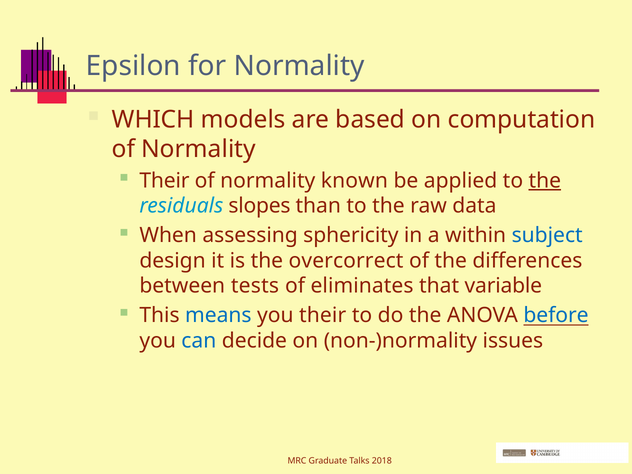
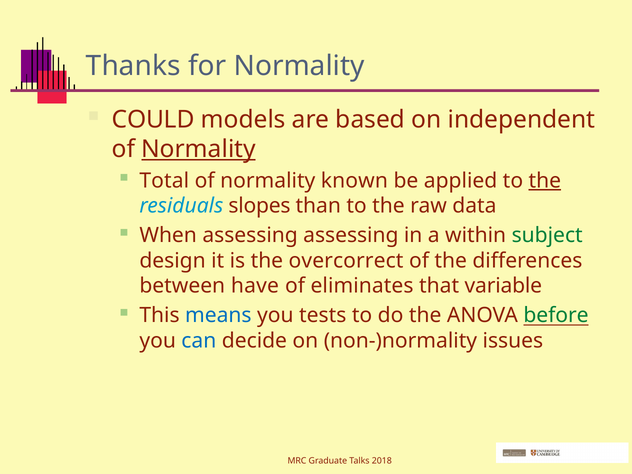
Epsilon: Epsilon -> Thanks
WHICH: WHICH -> COULD
computation: computation -> independent
Normality at (199, 149) underline: none -> present
Their at (164, 181): Their -> Total
assessing sphericity: sphericity -> assessing
subject colour: blue -> green
tests: tests -> have
you their: their -> tests
before colour: blue -> green
